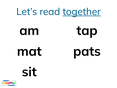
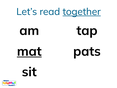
mat underline: none -> present
